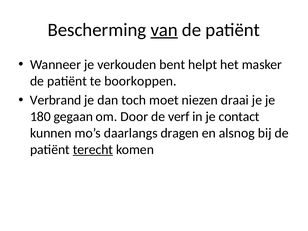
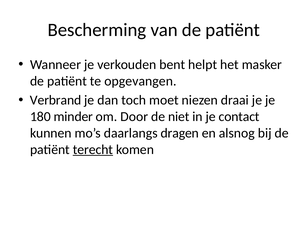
van underline: present -> none
boorkoppen: boorkoppen -> opgevangen
gegaan: gegaan -> minder
verf: verf -> niet
